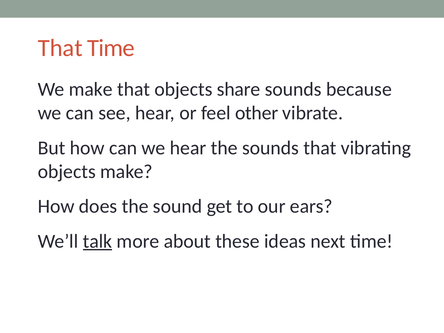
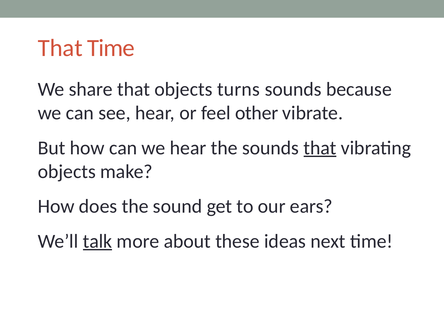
We make: make -> share
share: share -> turns
that at (320, 148) underline: none -> present
